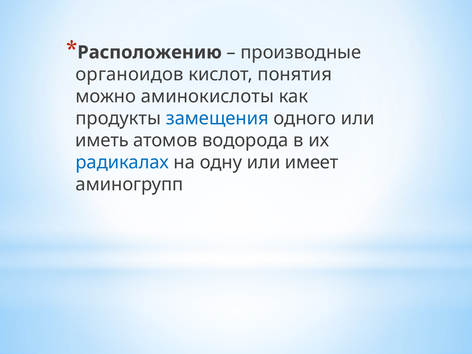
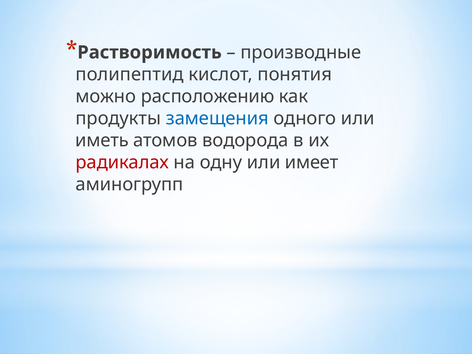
Расположению: Расположению -> Растворимость
органоидов: органоидов -> полипептид
аминокислоты: аминокислоты -> расположению
радикалах colour: blue -> red
